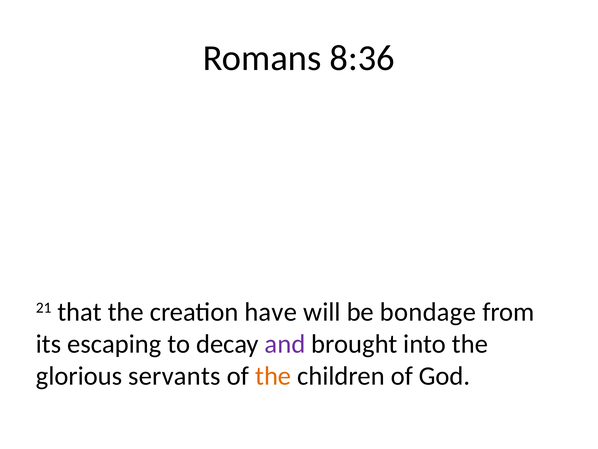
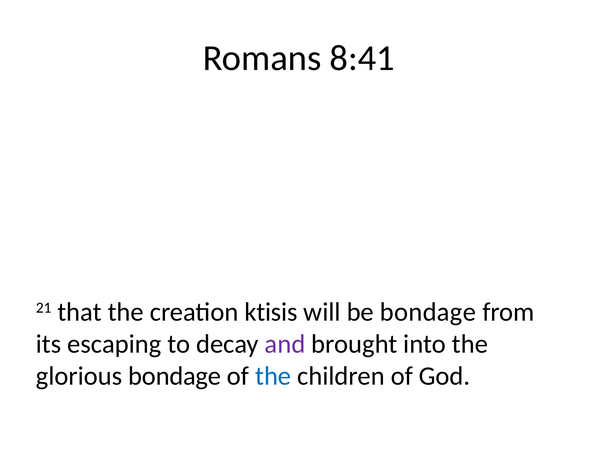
8:36: 8:36 -> 8:41
have: have -> ktisis
glorious servants: servants -> bondage
the at (273, 376) colour: orange -> blue
